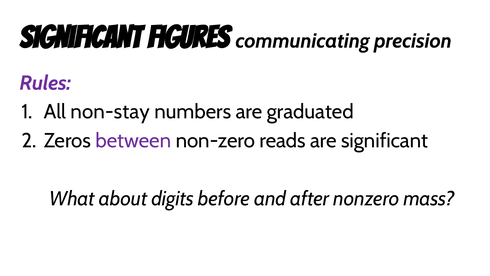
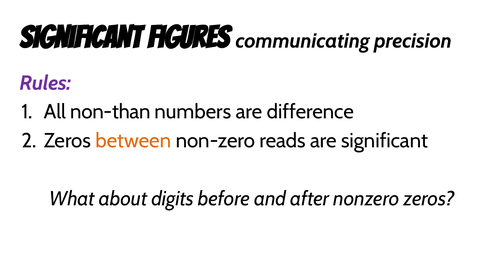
non-stay: non-stay -> non-than
graduated: graduated -> difference
between colour: purple -> orange
nonzero mass: mass -> zeros
